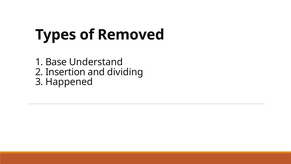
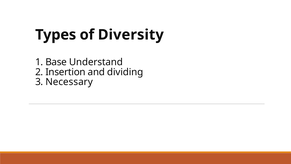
Removed: Removed -> Diversity
Happened: Happened -> Necessary
